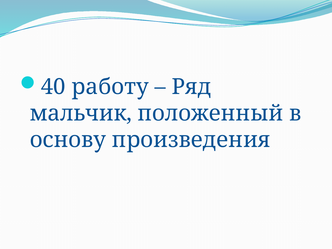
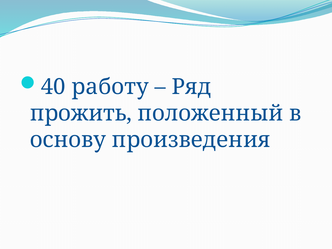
мальчик: мальчик -> прожить
